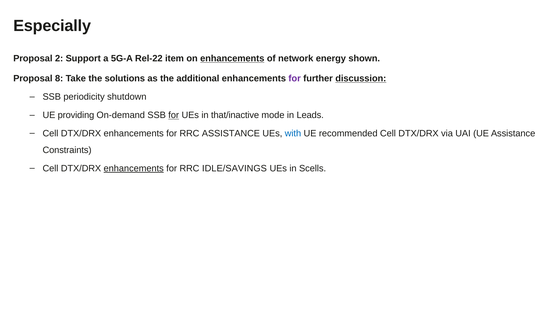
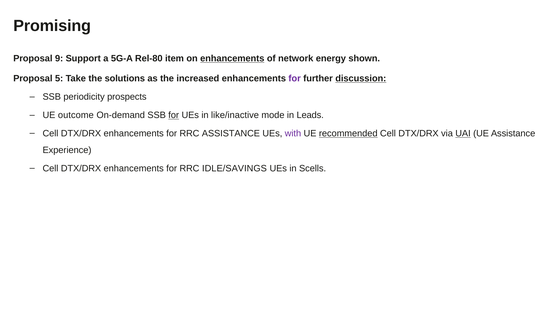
Especially: Especially -> Promising
2: 2 -> 9
Rel-22: Rel-22 -> Rel-80
8: 8 -> 5
additional: additional -> increased
shutdown: shutdown -> prospects
providing: providing -> outcome
that/inactive: that/inactive -> like/inactive
with colour: blue -> purple
recommended underline: none -> present
UAI underline: none -> present
Constraints: Constraints -> Experience
enhancements at (134, 168) underline: present -> none
